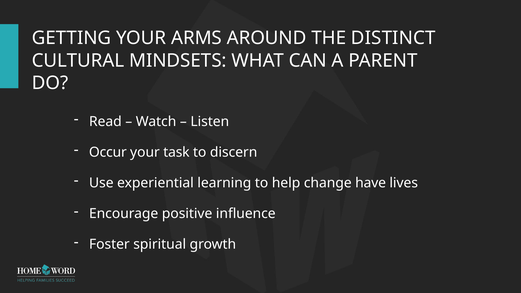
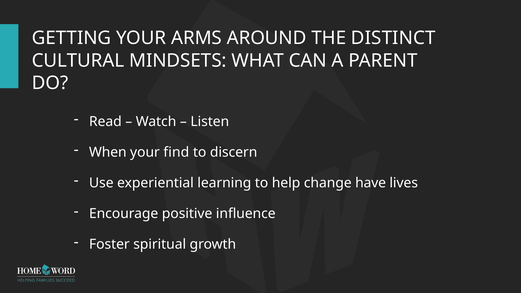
Occur: Occur -> When
task: task -> find
